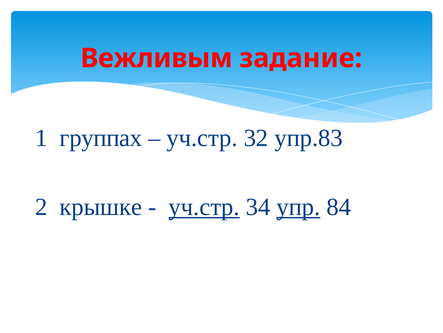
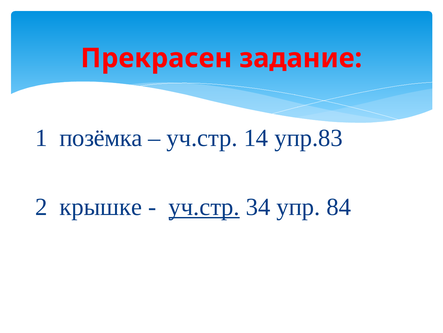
Вежливым: Вежливым -> Прекрасен
группах: группах -> позёмка
32: 32 -> 14
упр underline: present -> none
